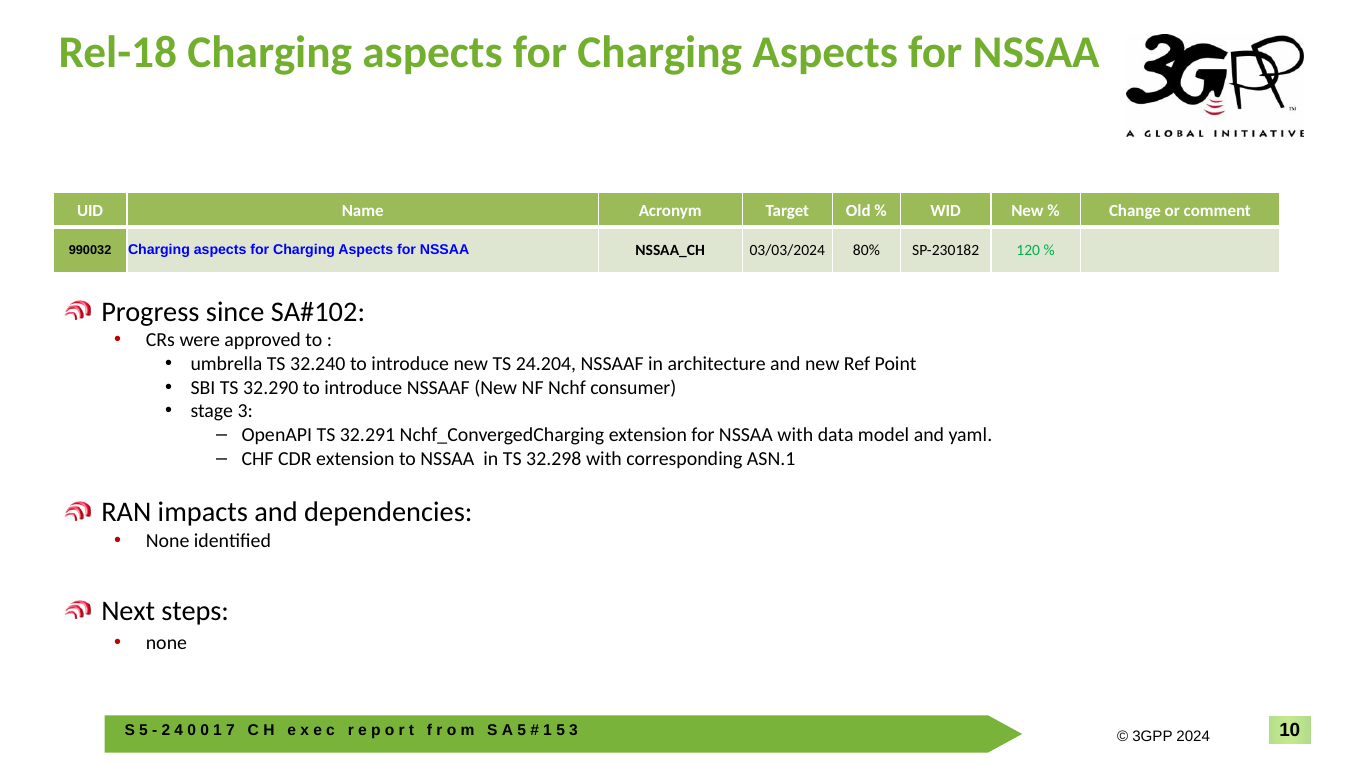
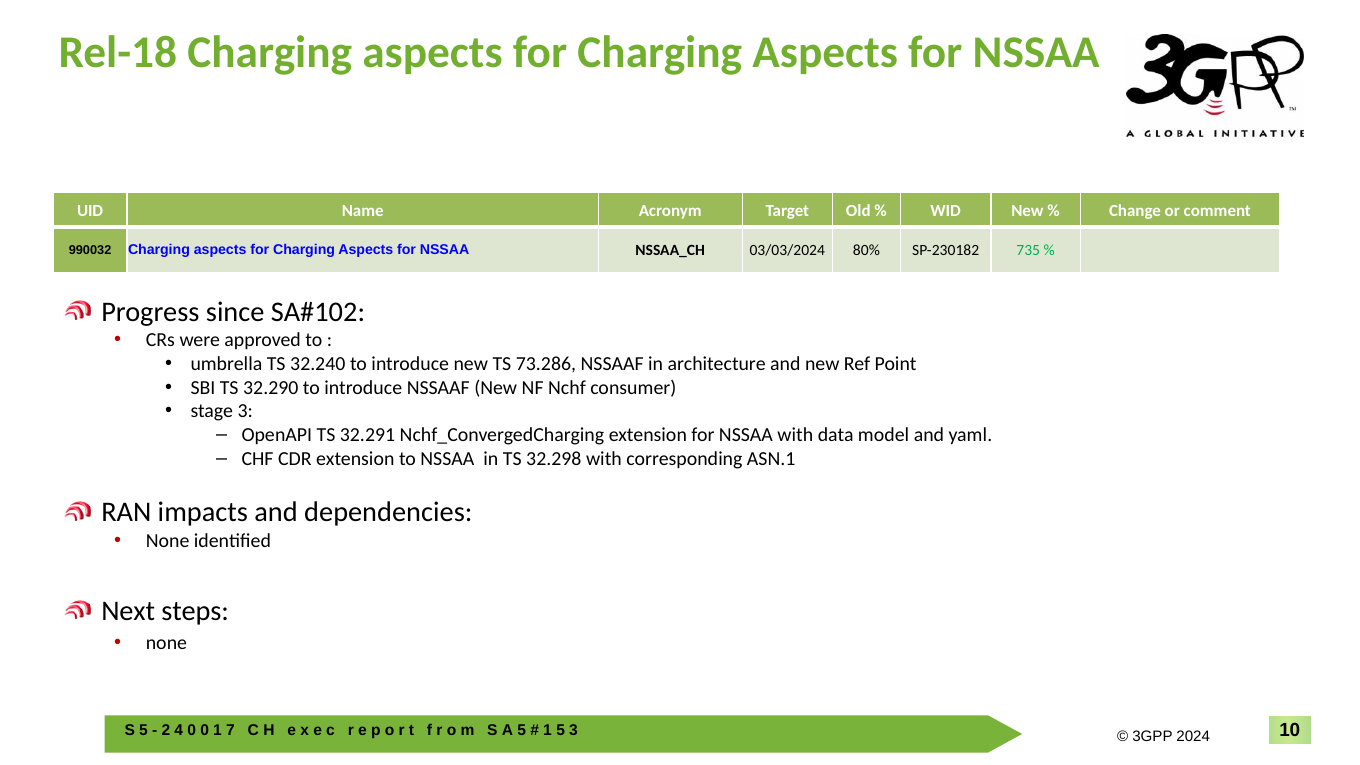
120: 120 -> 735
24.204: 24.204 -> 73.286
